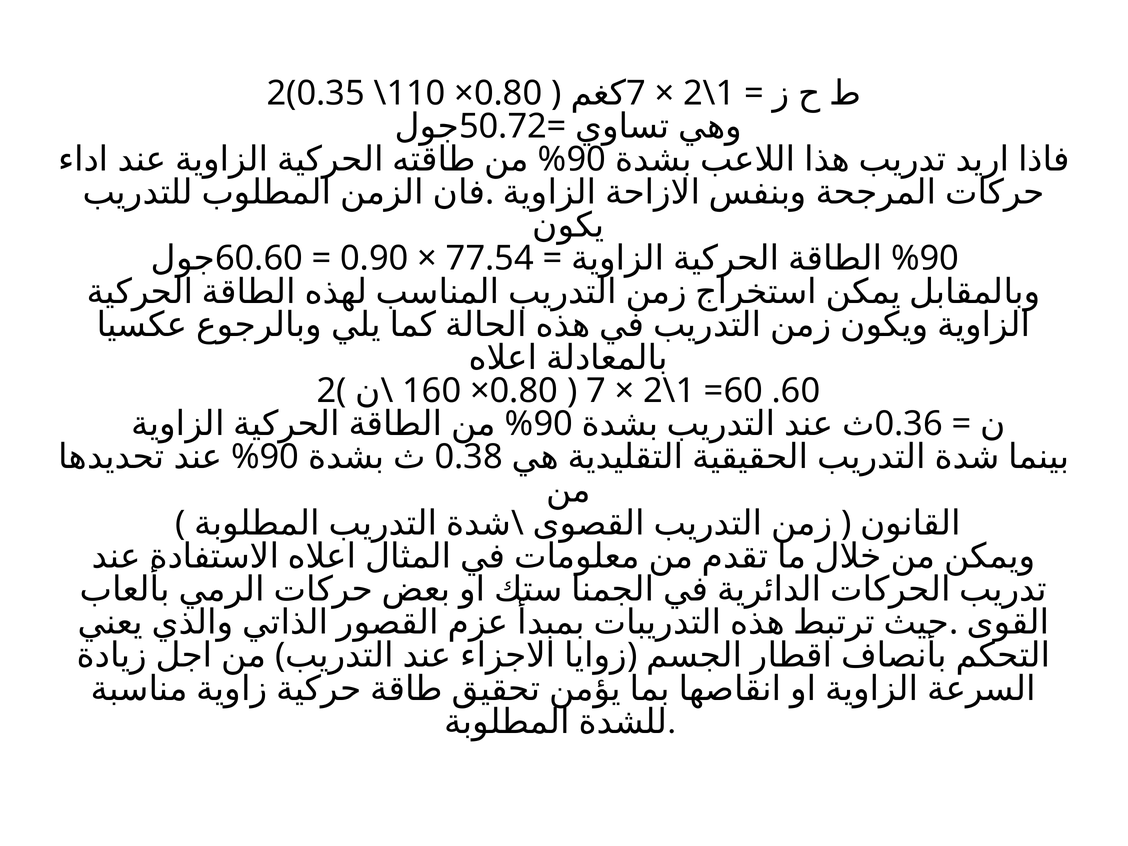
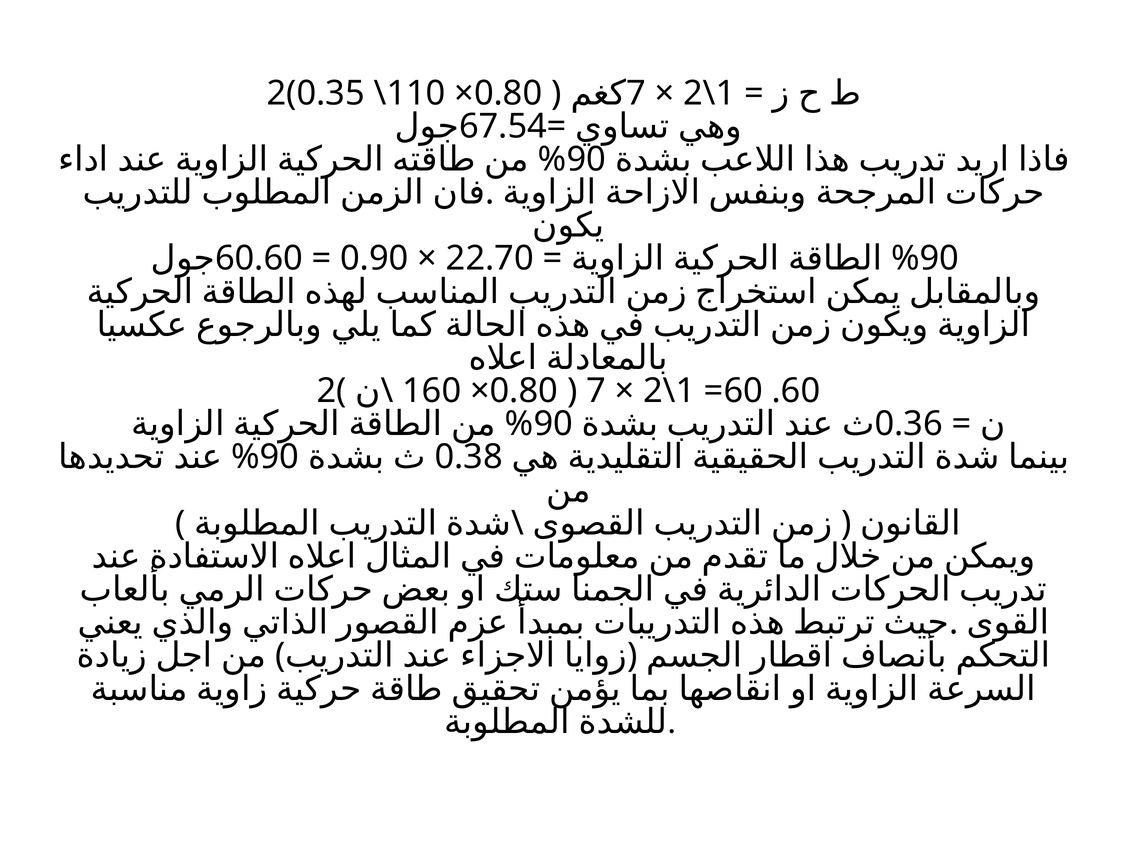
50.72: 50.72 -> 67.54
77.54: 77.54 -> 22.70
